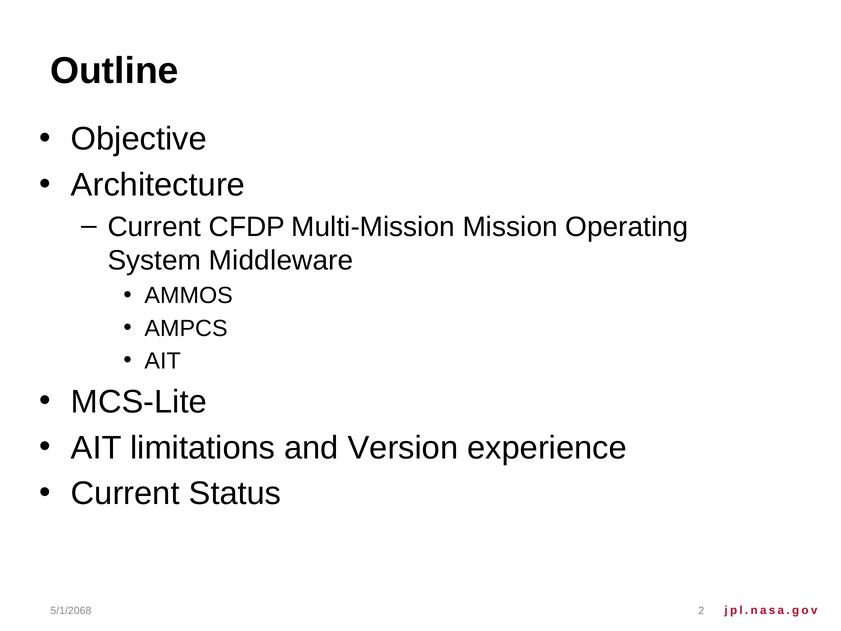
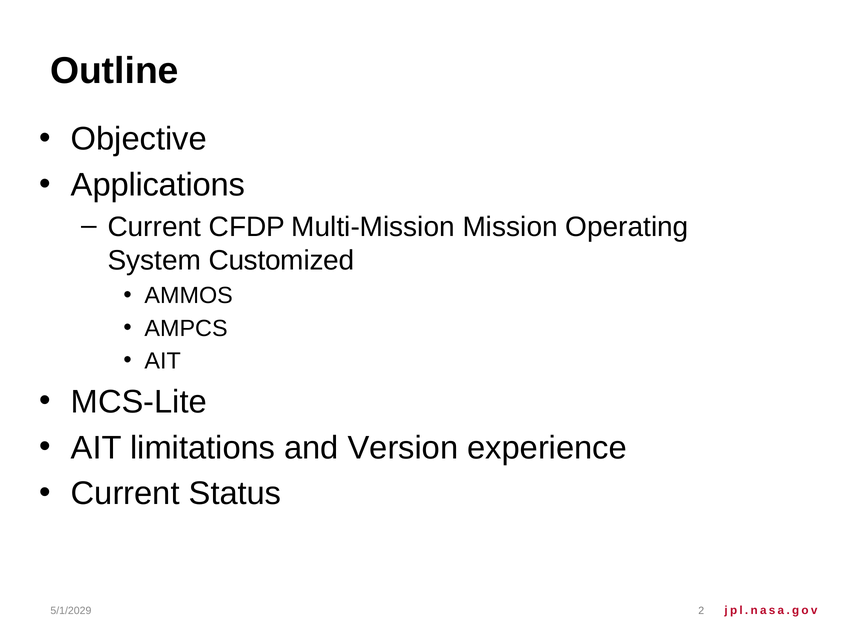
Architecture: Architecture -> Applications
Middleware: Middleware -> Customized
5/1/2068: 5/1/2068 -> 5/1/2029
